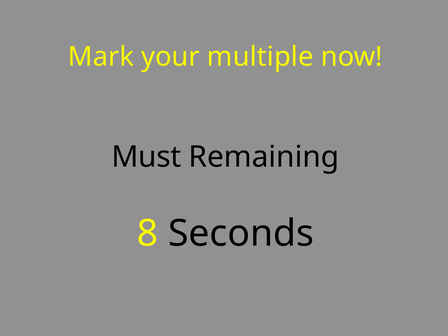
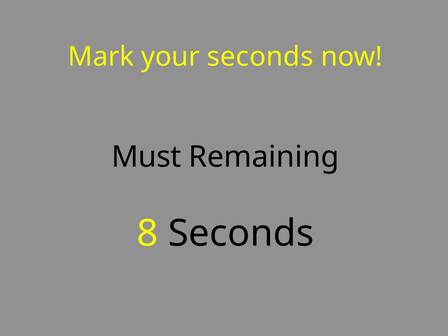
your multiple: multiple -> seconds
